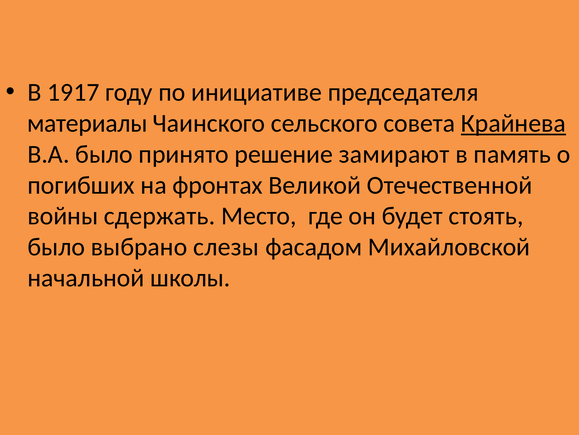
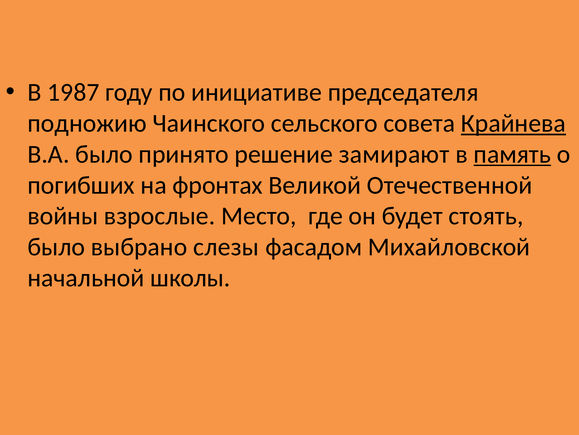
1917: 1917 -> 1987
материалы: материалы -> подножию
память underline: none -> present
сдержать: сдержать -> взрослые
